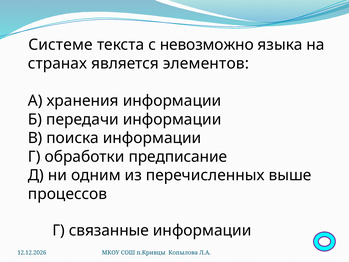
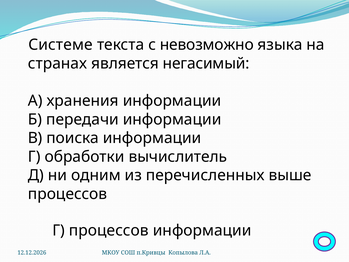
элементов: элементов -> негасимый
предписание: предписание -> вычислитель
Г связанные: связанные -> процессов
